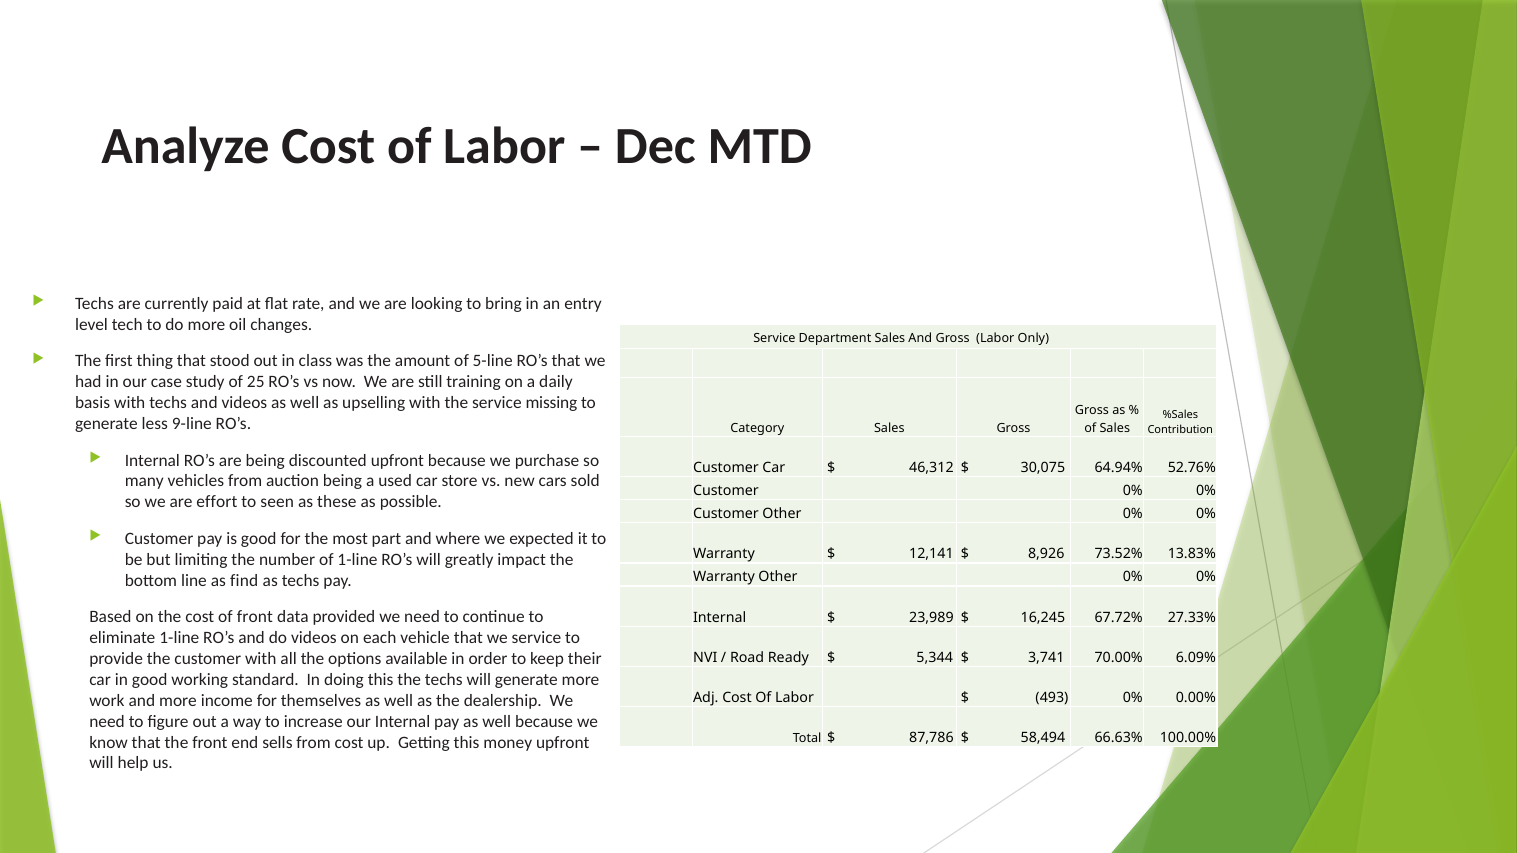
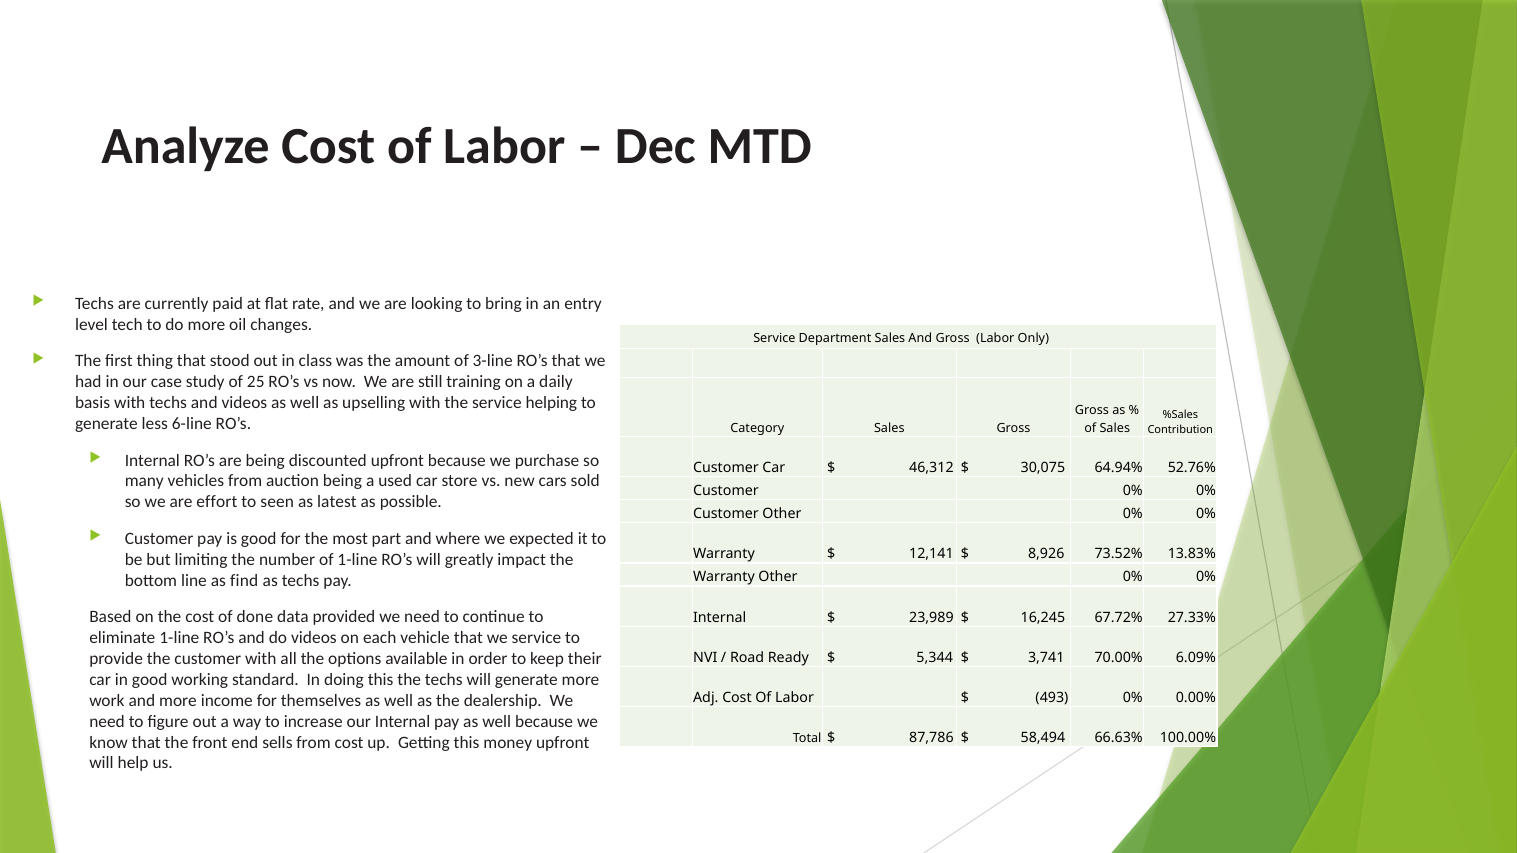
5-line: 5-line -> 3-line
missing: missing -> helping
9-line: 9-line -> 6-line
these: these -> latest
of front: front -> done
